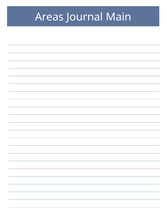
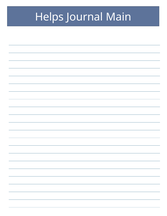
Areas: Areas -> Helps
